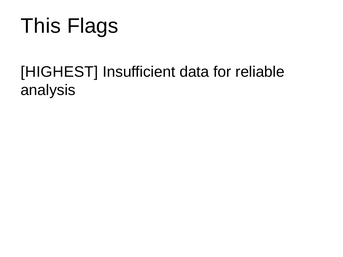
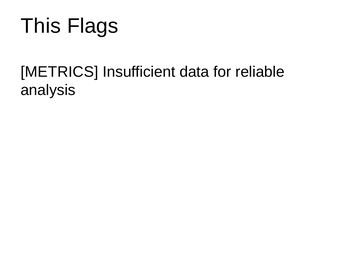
HIGHEST: HIGHEST -> METRICS
